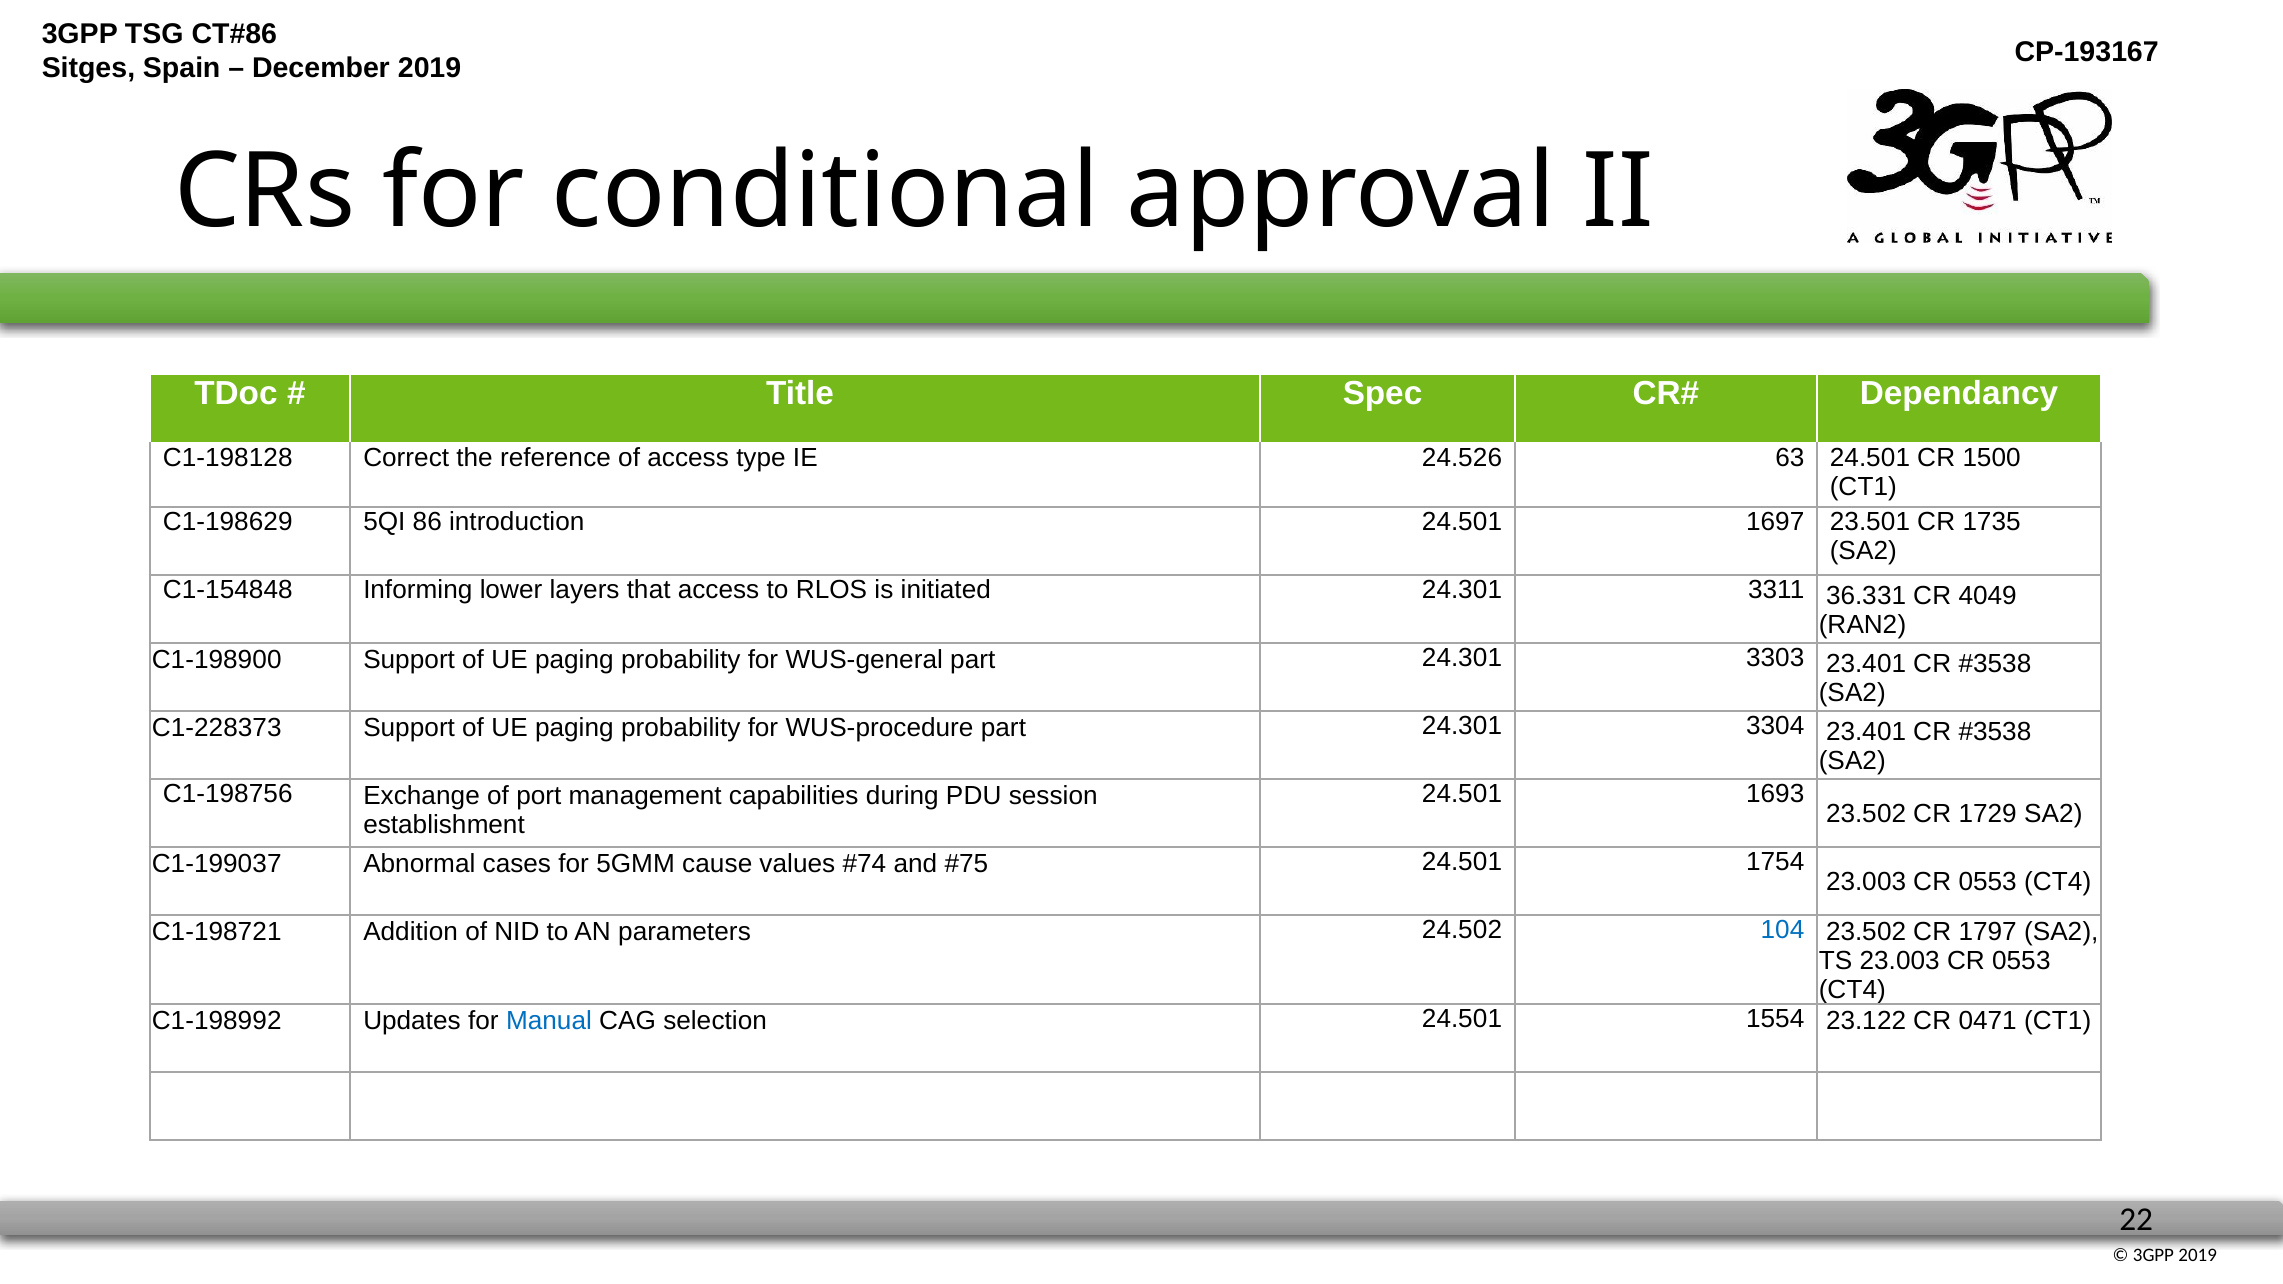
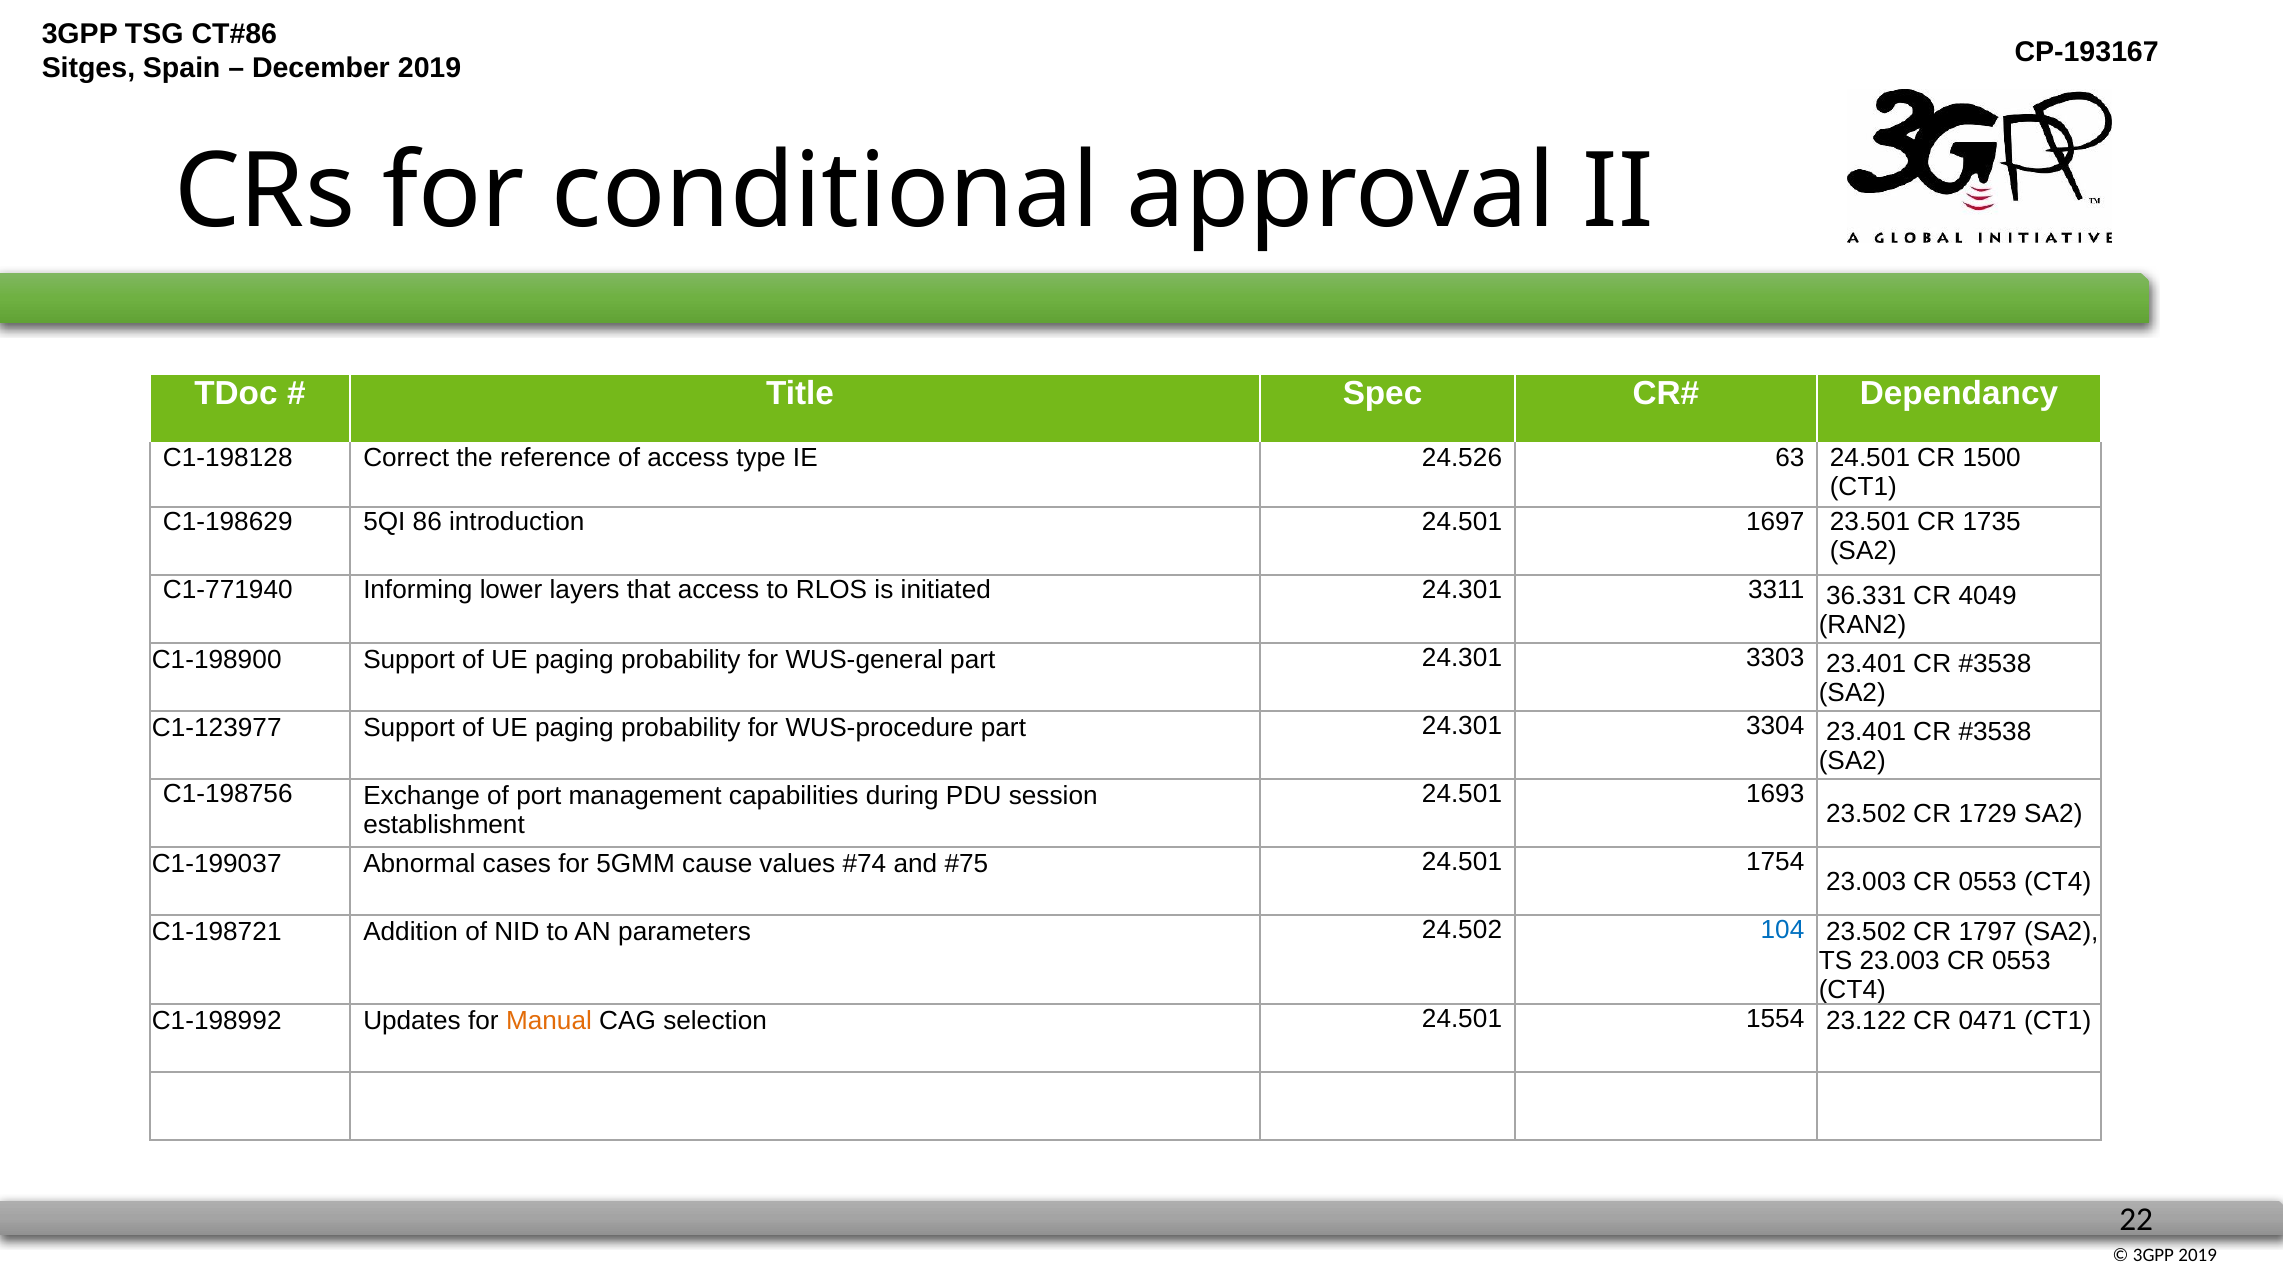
C1-154848: C1-154848 -> C1-771940
C1-228373: C1-228373 -> C1-123977
Manual colour: blue -> orange
